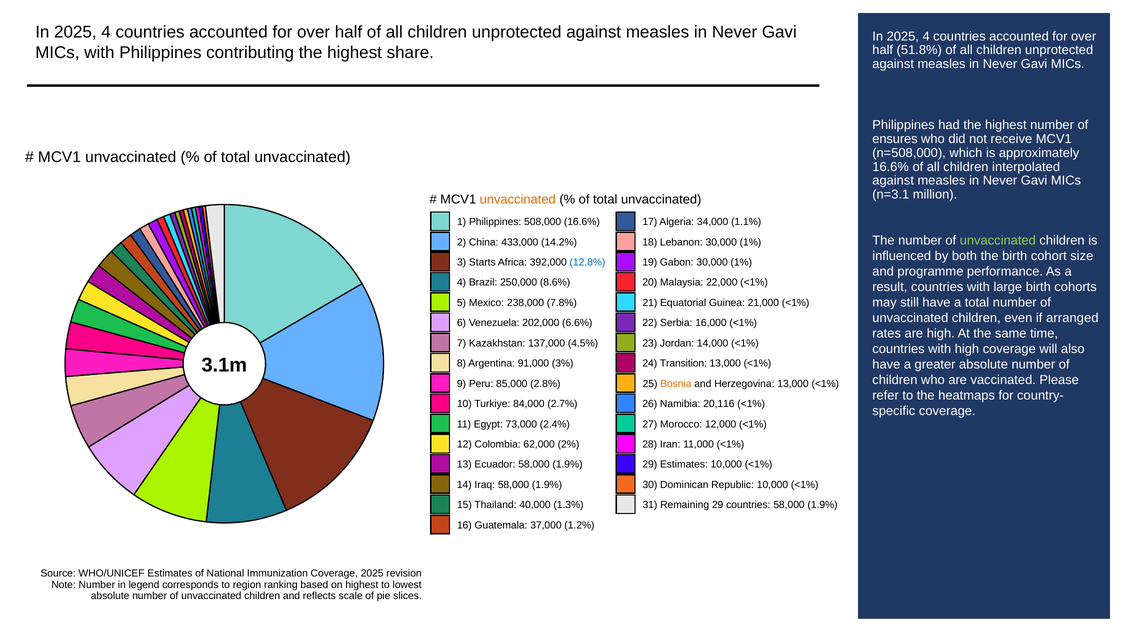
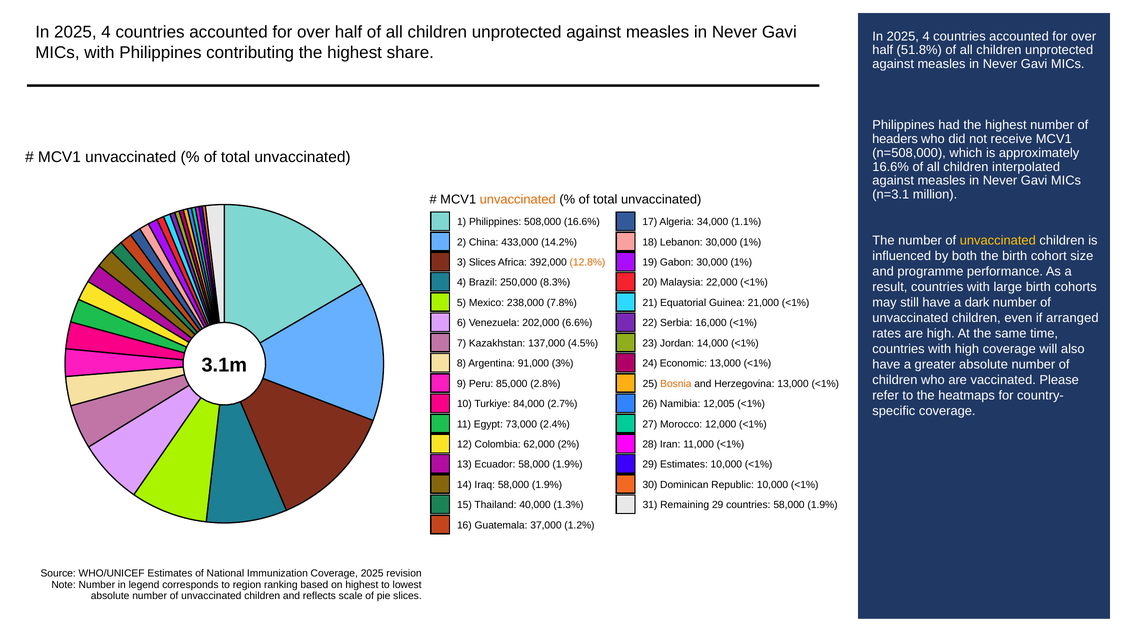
ensures: ensures -> headers
unvaccinated at (998, 241) colour: light green -> yellow
3 Starts: Starts -> Slices
12.8% colour: blue -> orange
8.6%: 8.6% -> 8.3%
a total: total -> dark
Transition: Transition -> Economic
20,116: 20,116 -> 12,005
